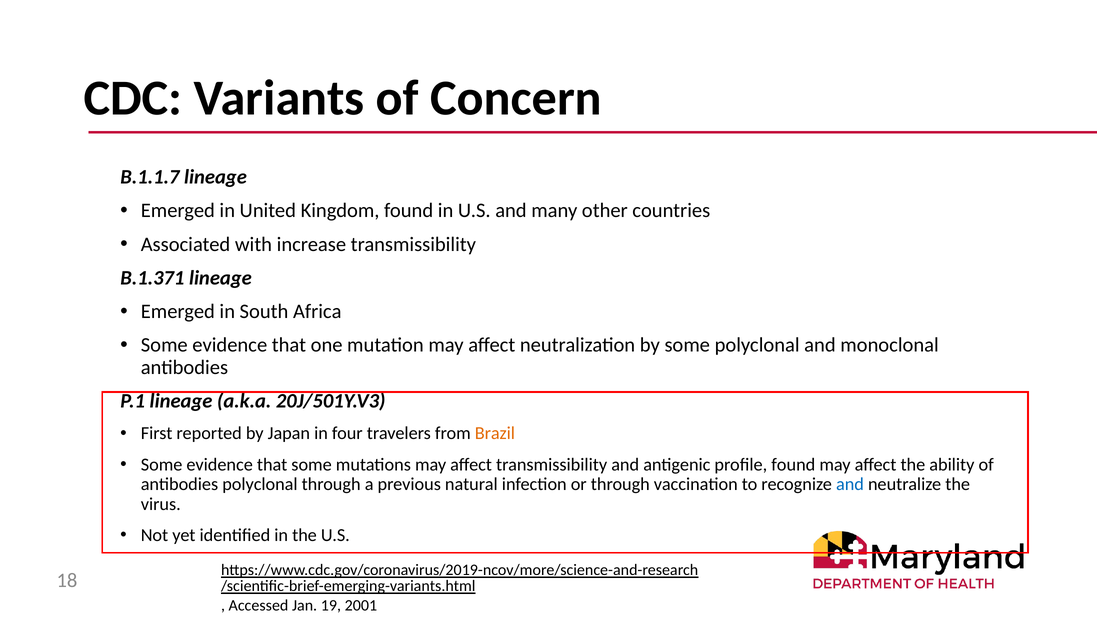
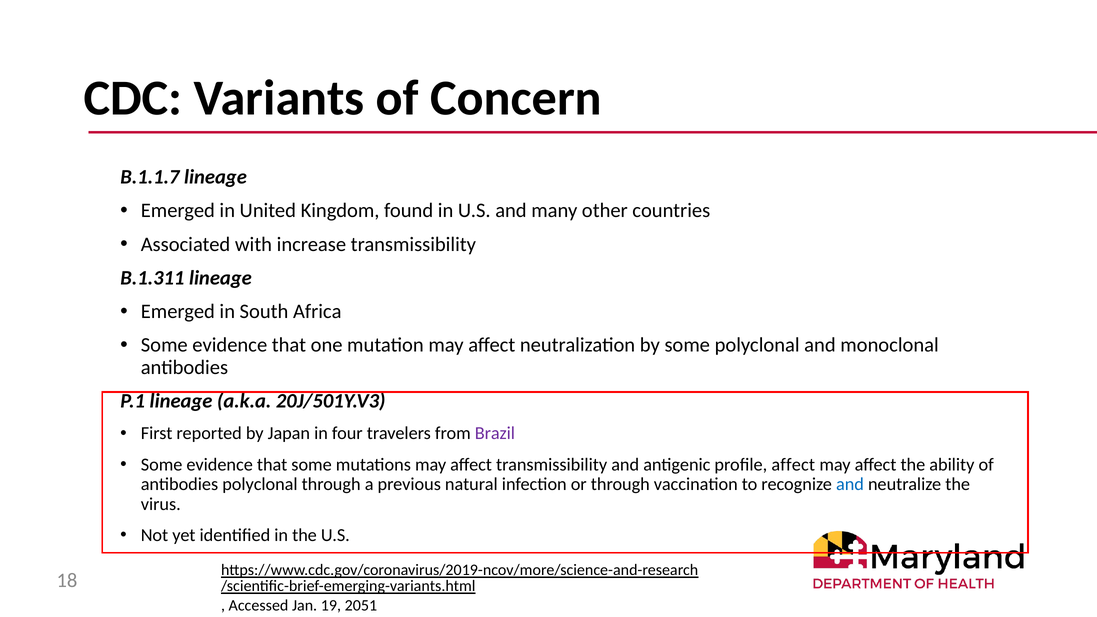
B.1.371: B.1.371 -> B.1.311
Brazil colour: orange -> purple
profile found: found -> affect
2001: 2001 -> 2051
